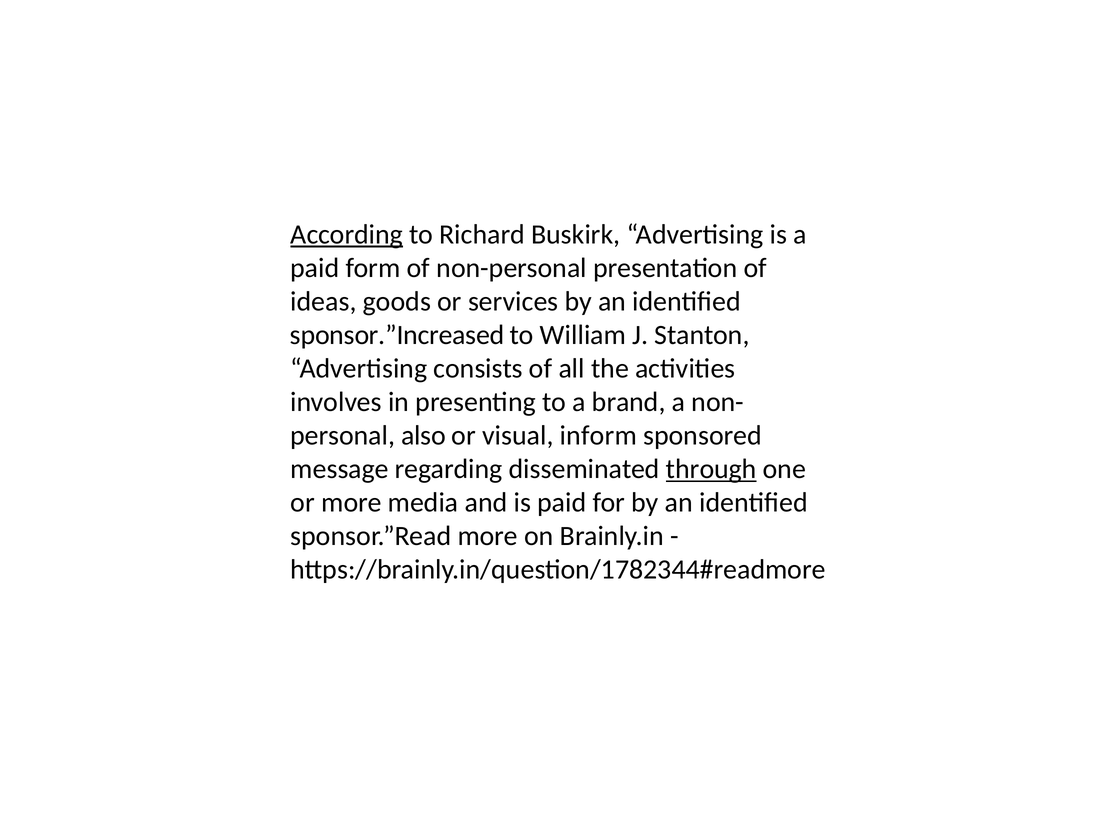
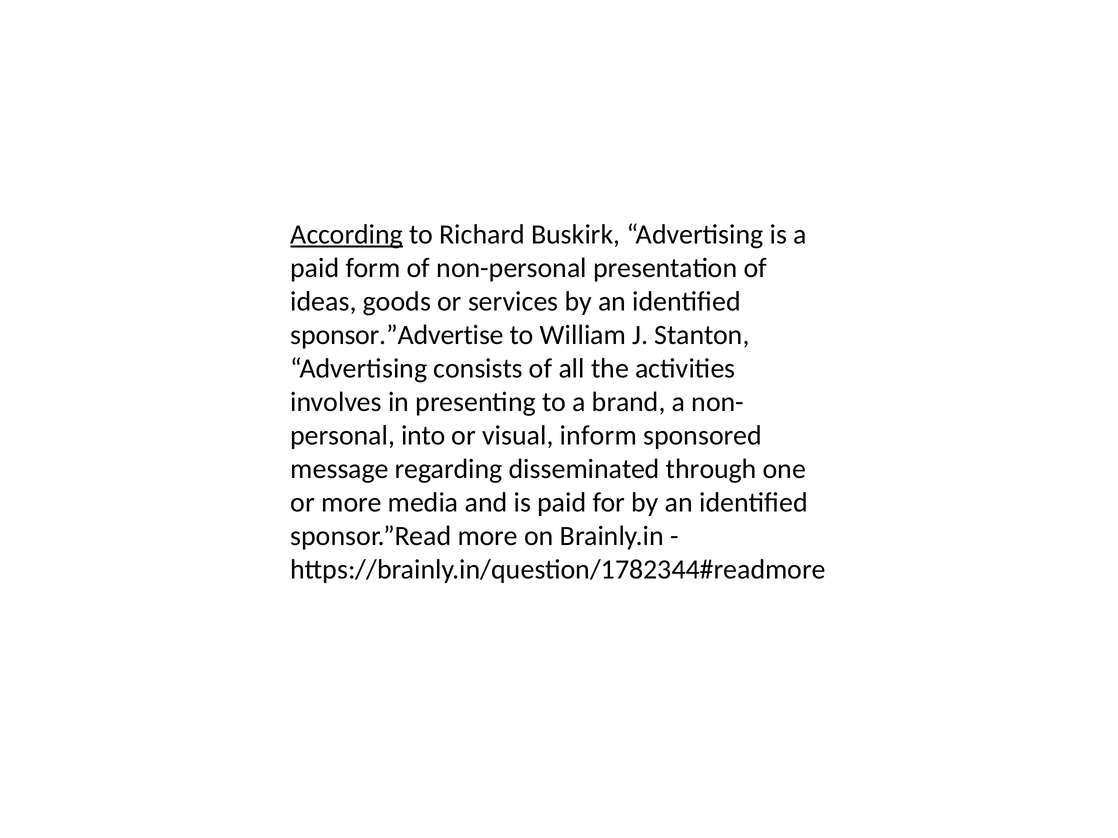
sponsor.”Increased: sponsor.”Increased -> sponsor.”Advertise
also: also -> into
through underline: present -> none
